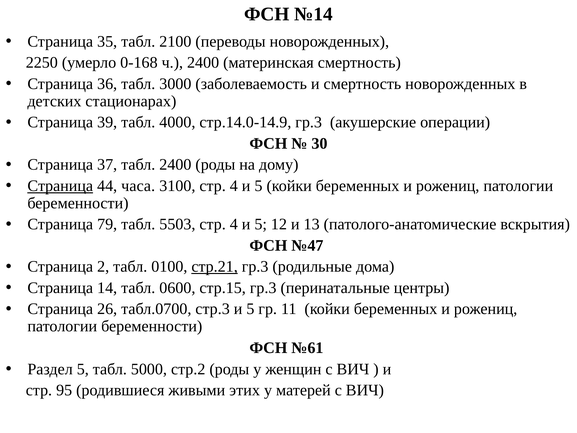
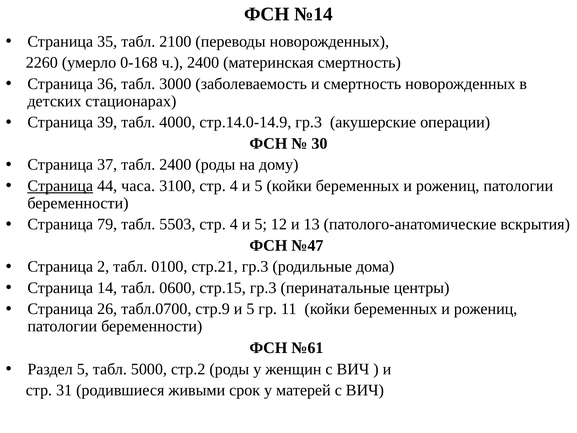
2250: 2250 -> 2260
стр.21 underline: present -> none
стр.3: стр.3 -> стр.9
95: 95 -> 31
этих: этих -> срок
